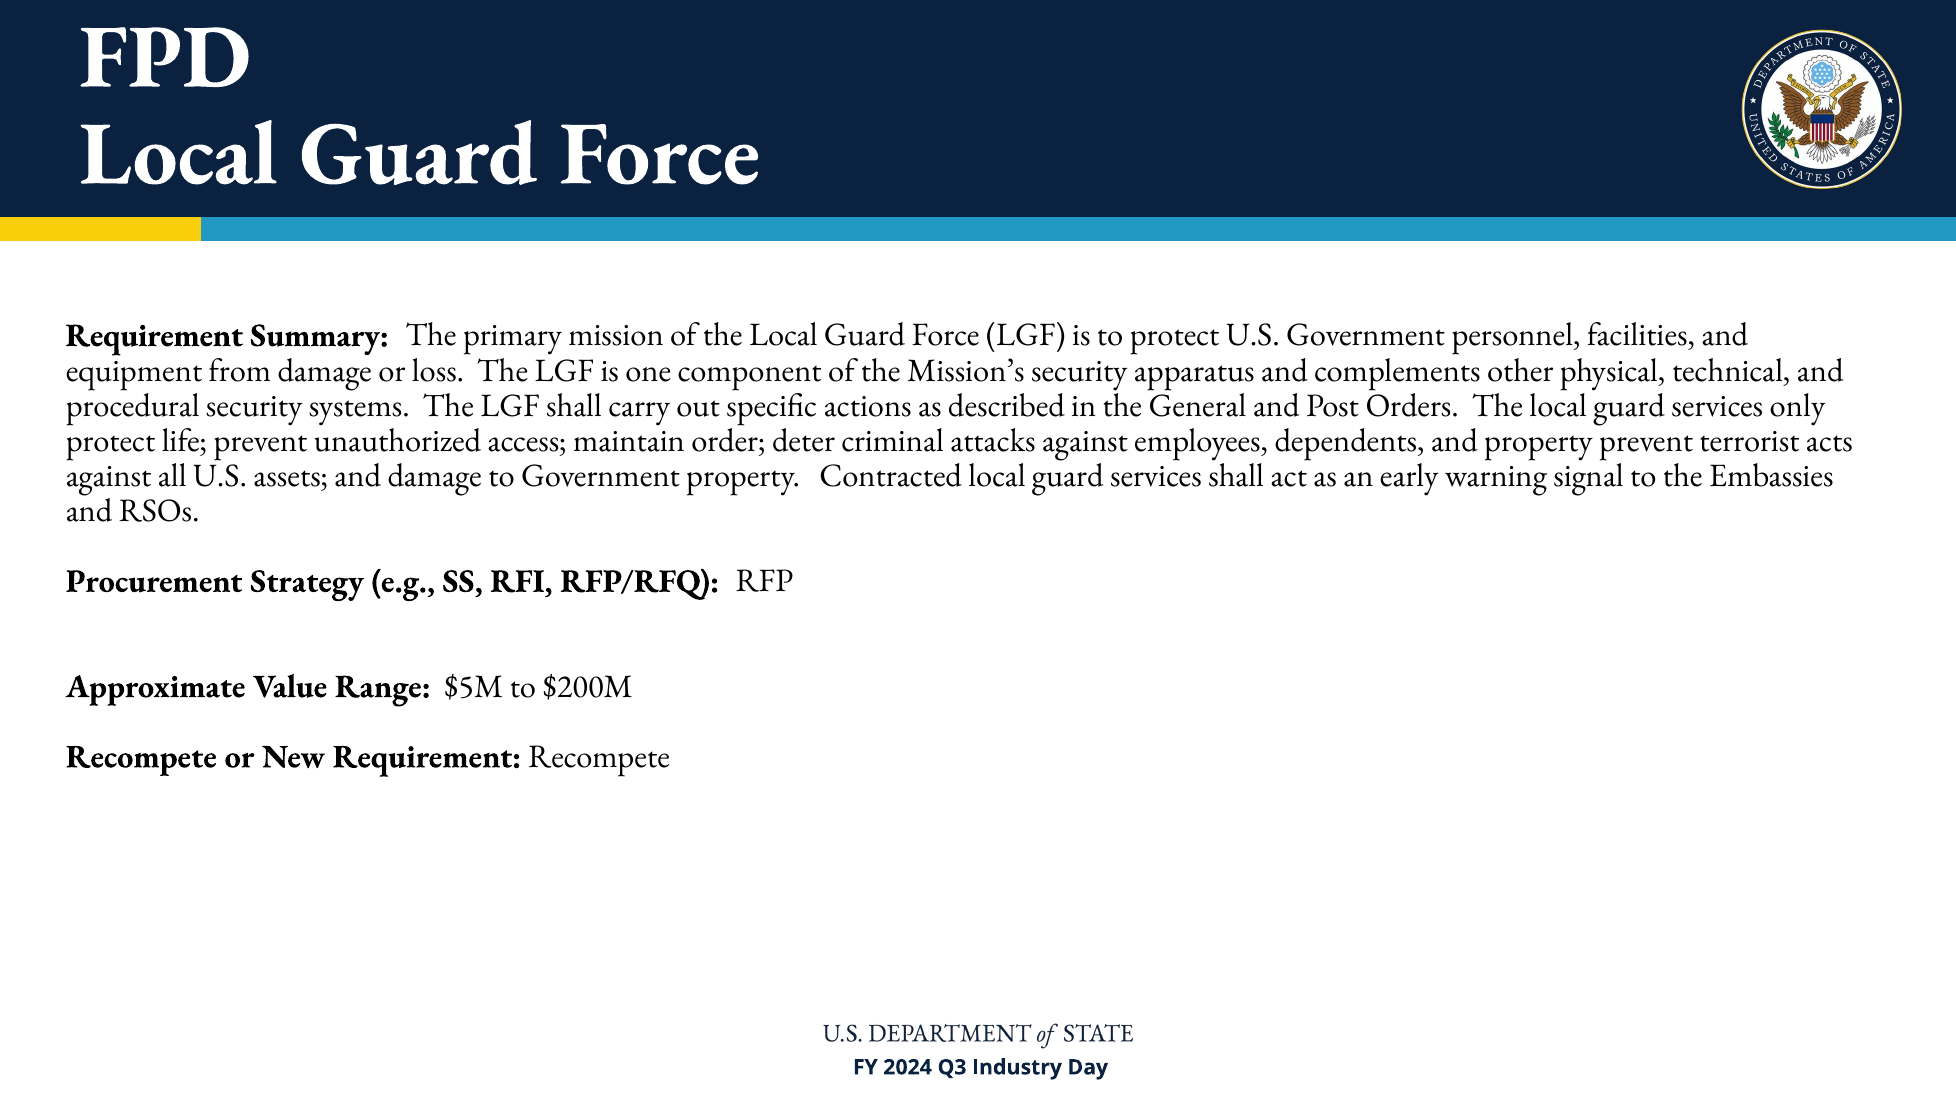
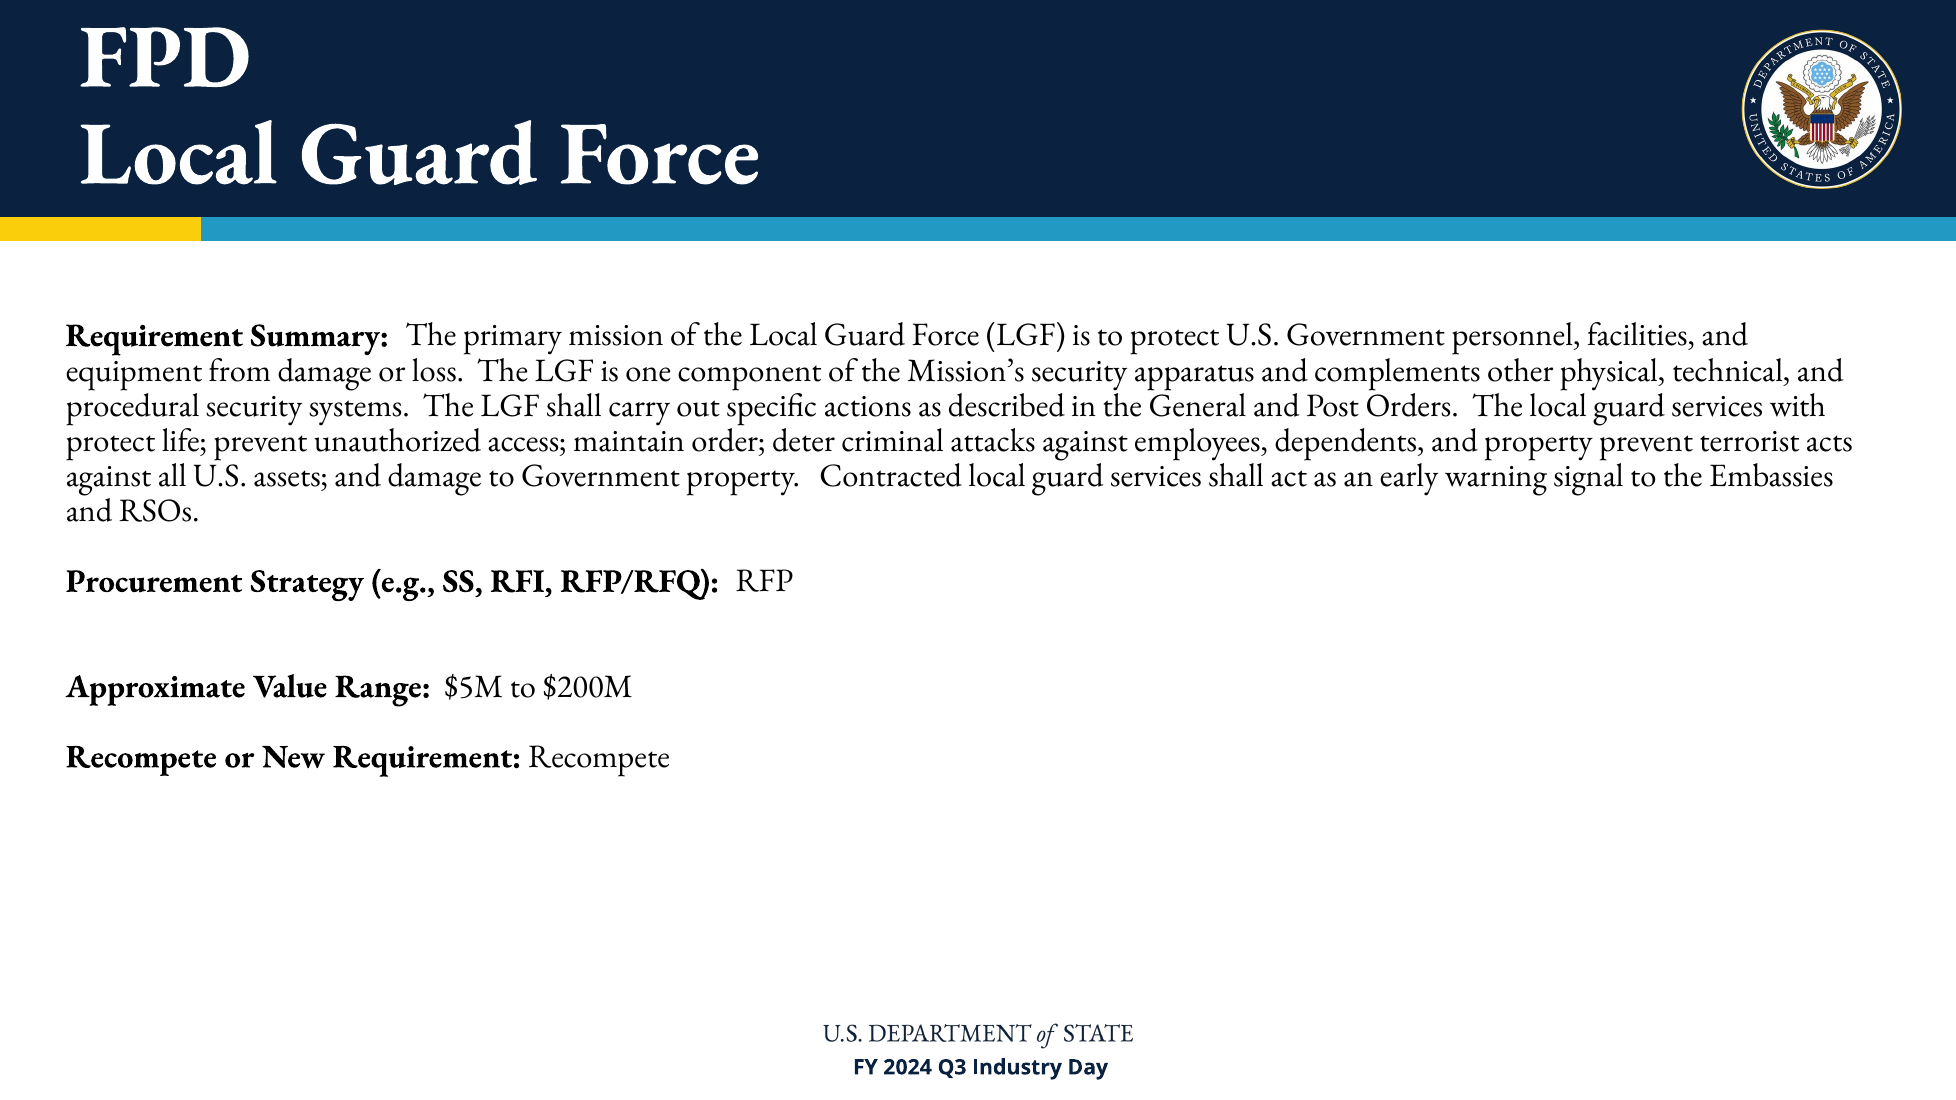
only: only -> with
